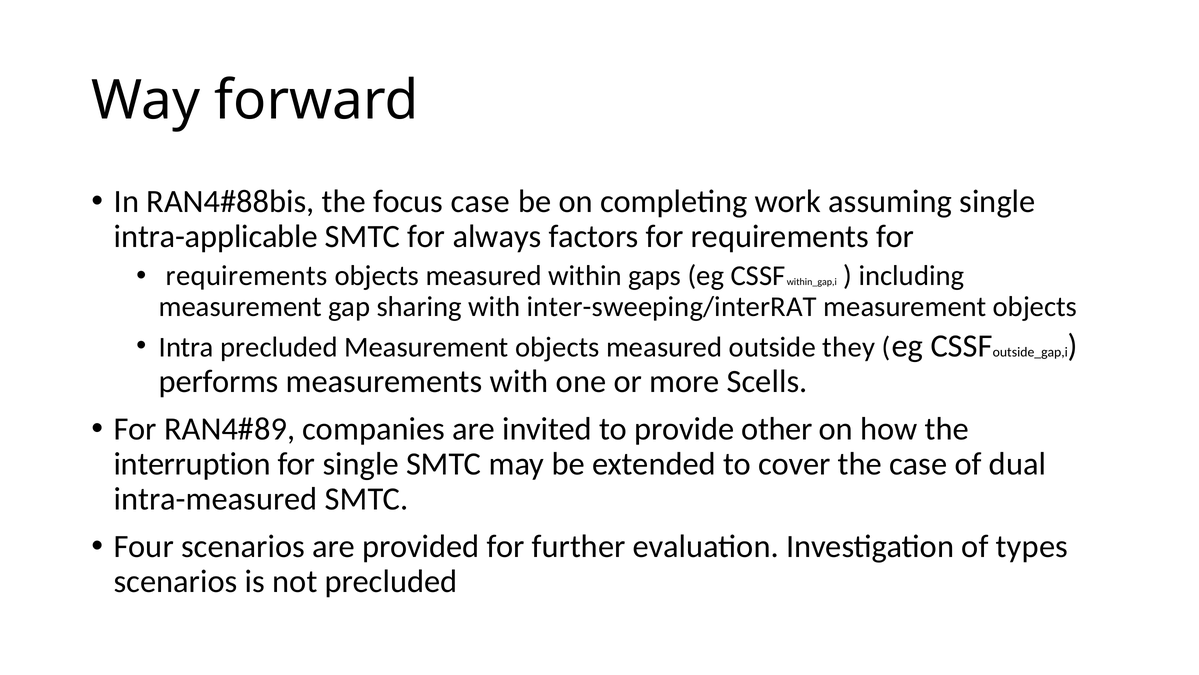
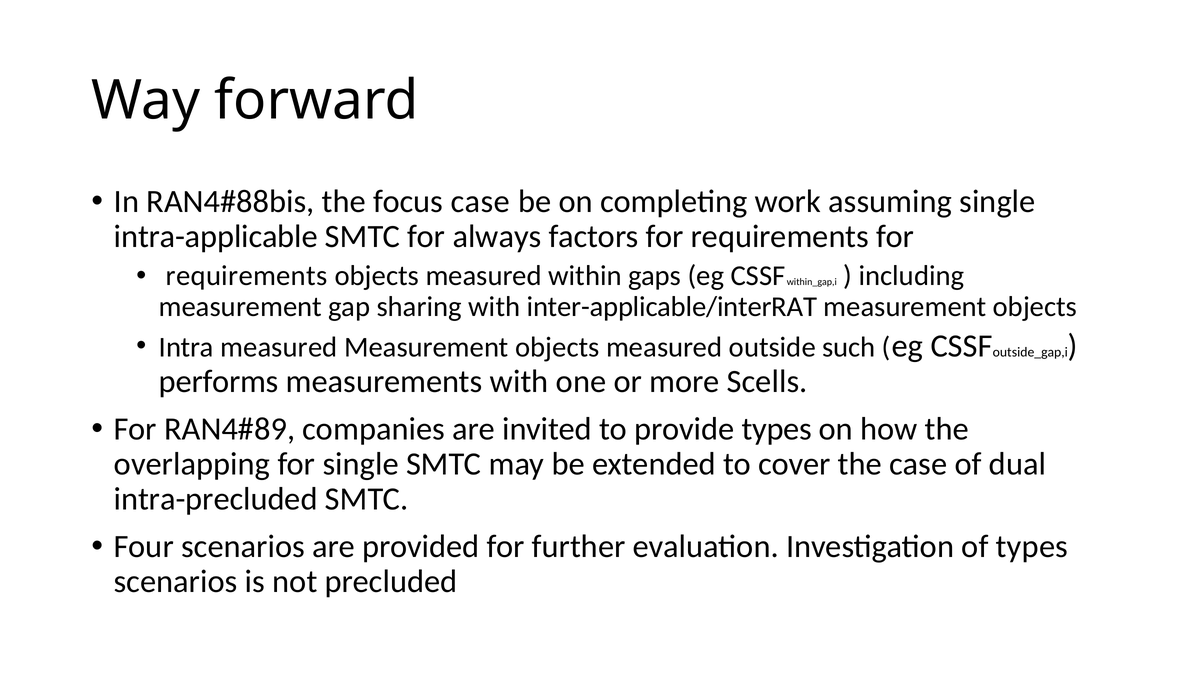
inter-sweeping/interRAT: inter-sweeping/interRAT -> inter-applicable/interRAT
Intra precluded: precluded -> measured
they: they -> such
provide other: other -> types
interruption: interruption -> overlapping
intra-measured: intra-measured -> intra-precluded
